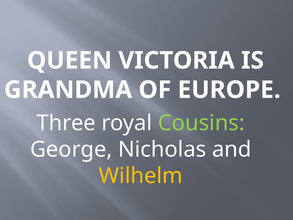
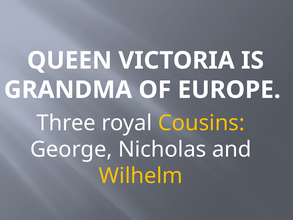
Cousins colour: light green -> yellow
